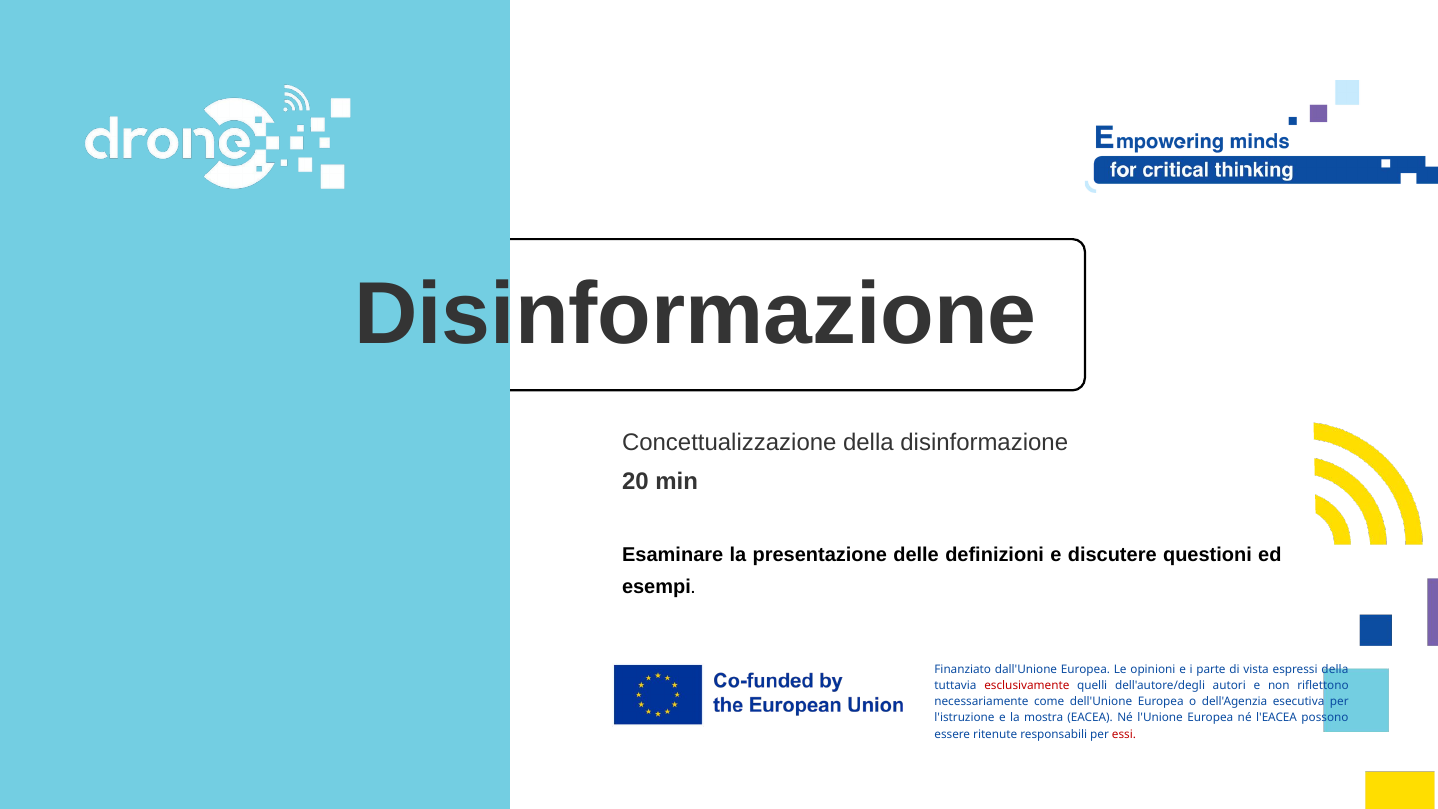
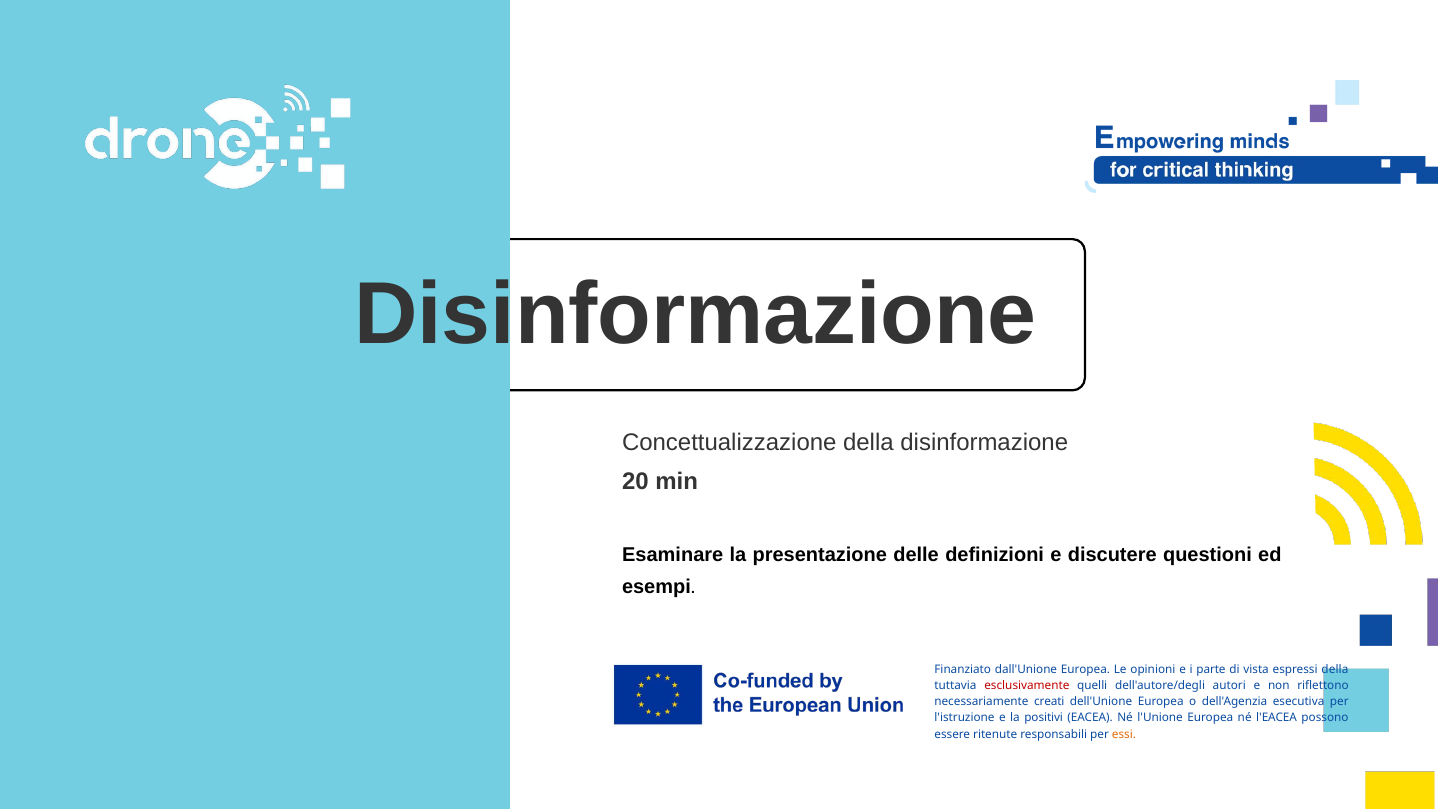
come: come -> creati
mostra: mostra -> positivi
essi colour: red -> orange
